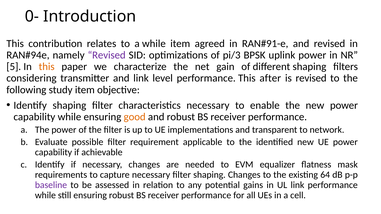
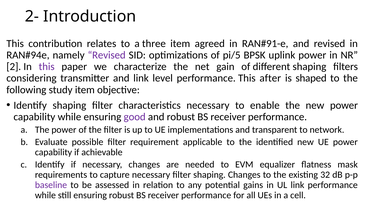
0-: 0- -> 2-
a while: while -> three
pi/3: pi/3 -> pi/5
5: 5 -> 2
this at (47, 67) colour: orange -> purple
is revised: revised -> shaped
good colour: orange -> purple
64: 64 -> 32
